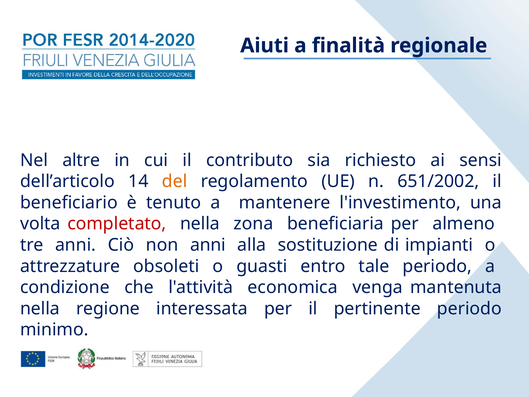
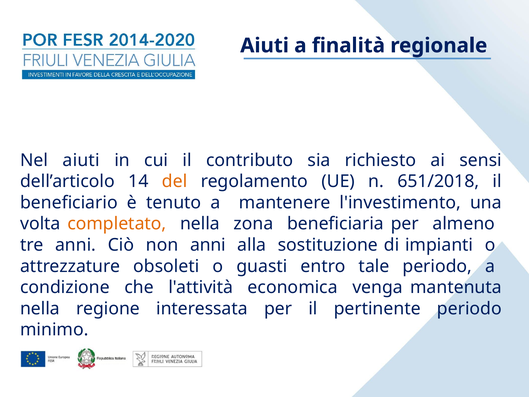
Nel altre: altre -> aiuti
651/2002: 651/2002 -> 651/2018
completato colour: red -> orange
